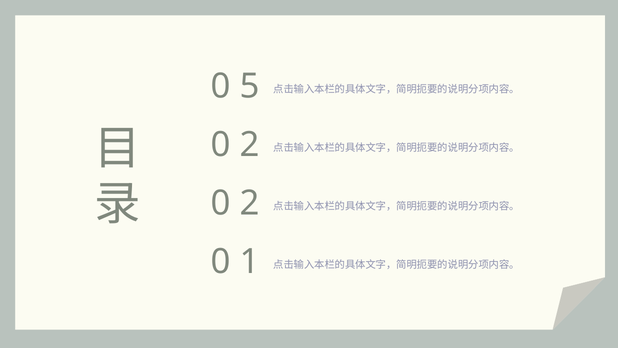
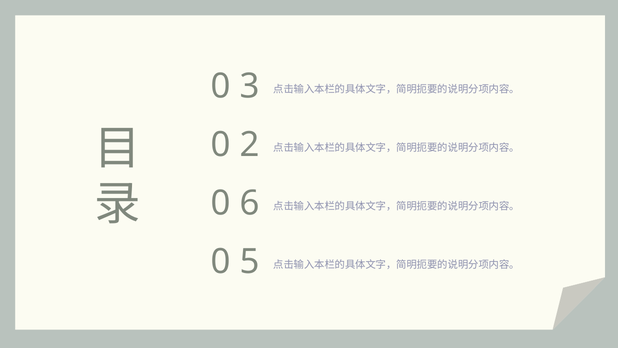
5: 5 -> 3
2 at (250, 203): 2 -> 6
1: 1 -> 5
